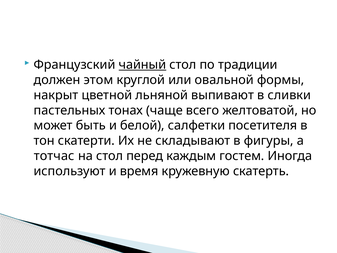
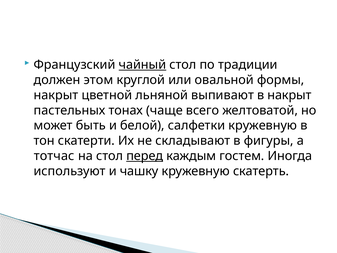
в сливки: сливки -> накрыт
салфетки посетителя: посетителя -> кружевную
перед underline: none -> present
время: время -> чашку
